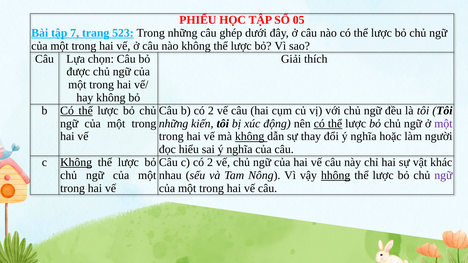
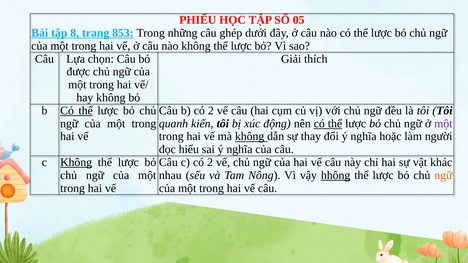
7: 7 -> 8
523: 523 -> 853
những at (174, 124): những -> quanh
ngữ at (443, 175) colour: purple -> orange
